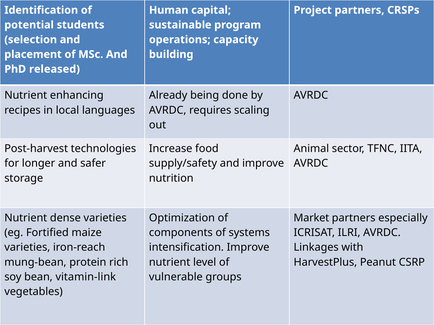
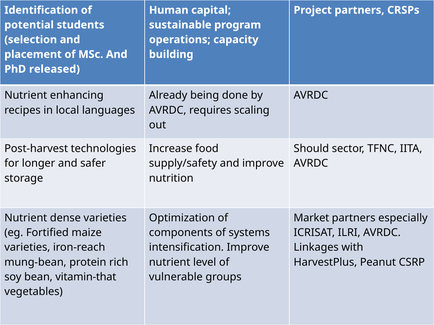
Animal: Animal -> Should
vitamin-link: vitamin-link -> vitamin-that
